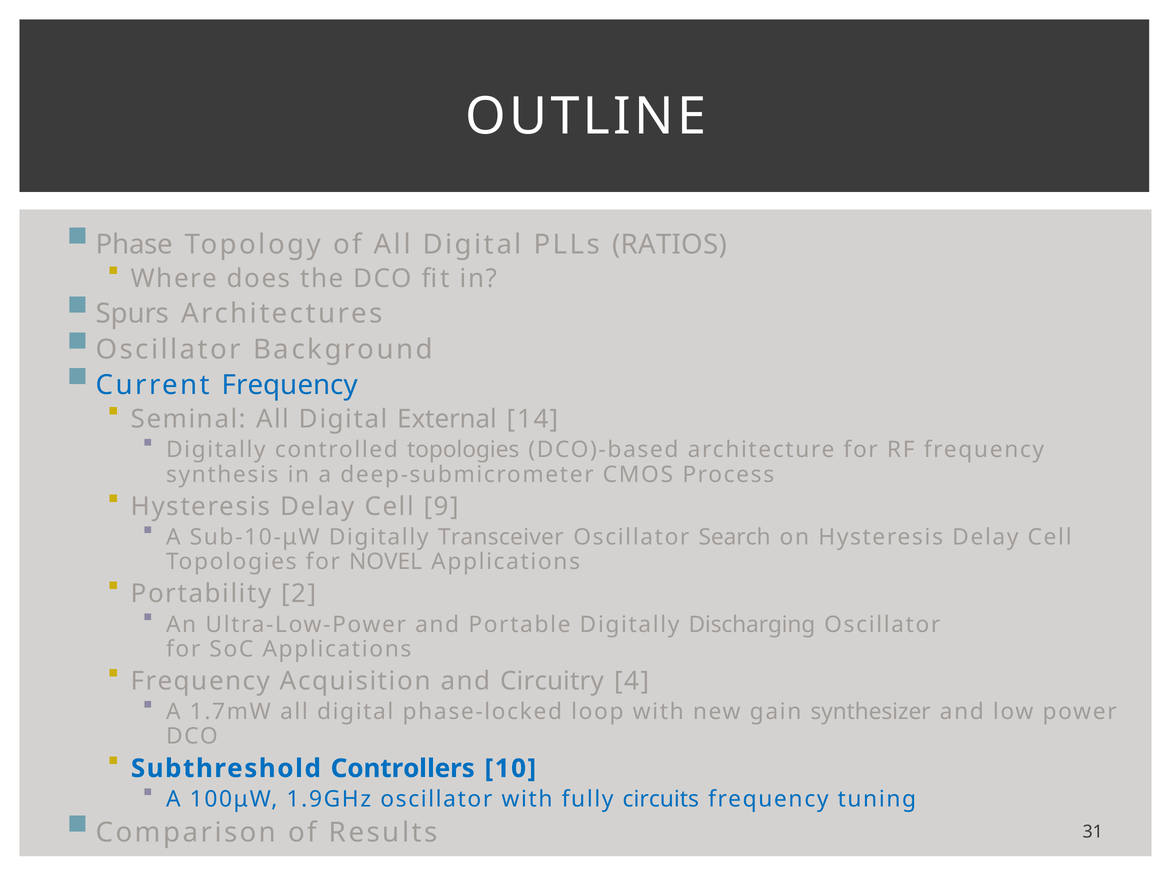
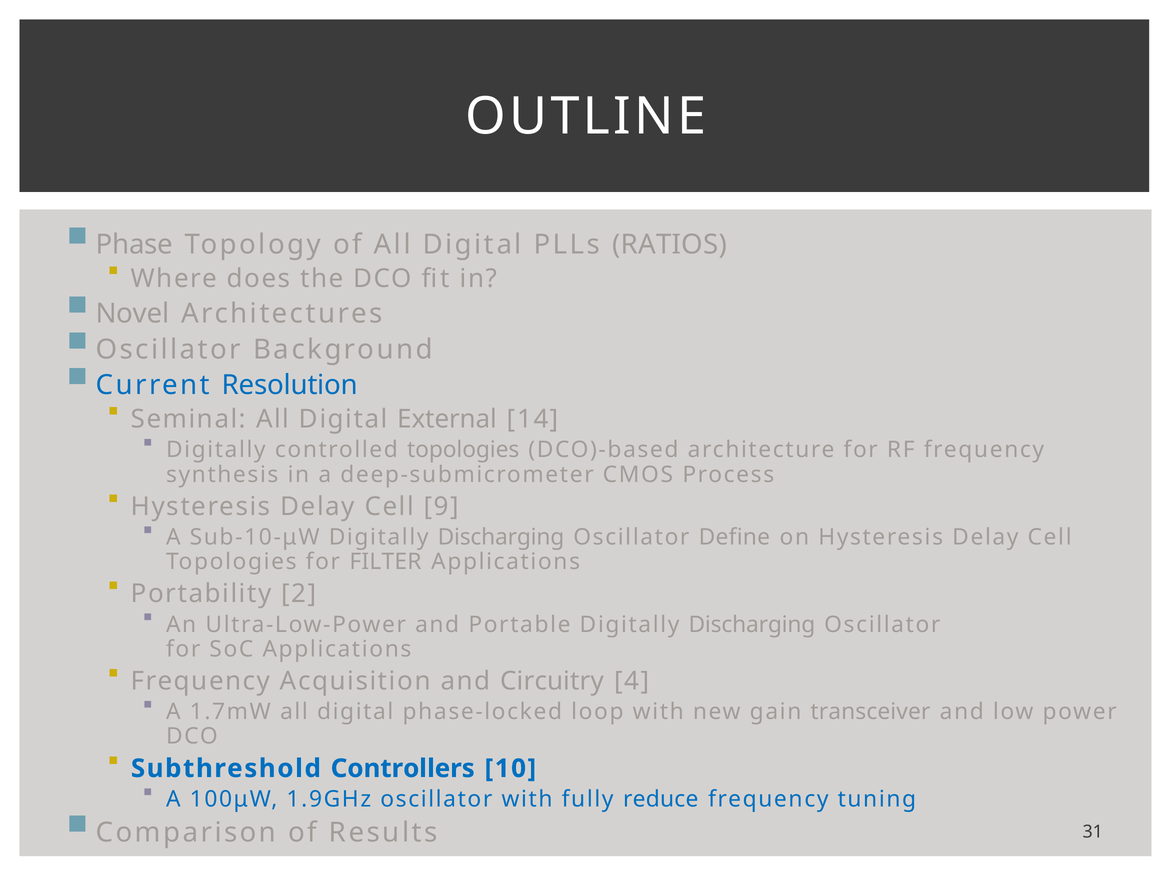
Spurs: Spurs -> Novel
Current Frequency: Frequency -> Resolution
Sub-10-μW Digitally Transceiver: Transceiver -> Discharging
Search: Search -> Define
NOVEL: NOVEL -> FILTER
synthesizer: synthesizer -> transceiver
circuits: circuits -> reduce
